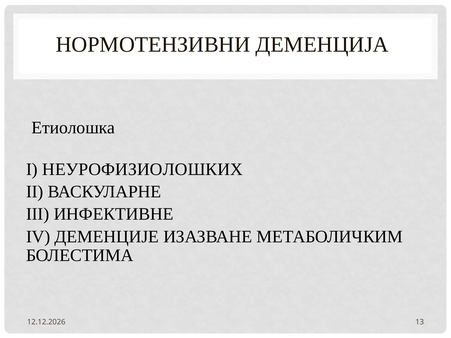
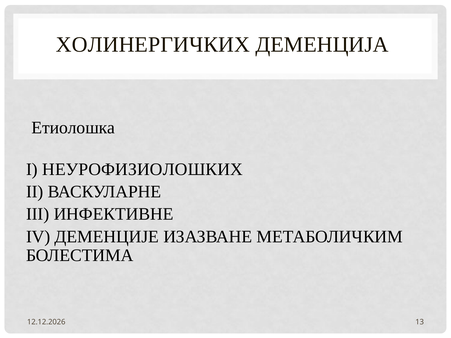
НОРМОТЕНЗИВНИ: НОРМОТЕНЗИВНИ -> ХОЛИНЕРГИЧКИХ
